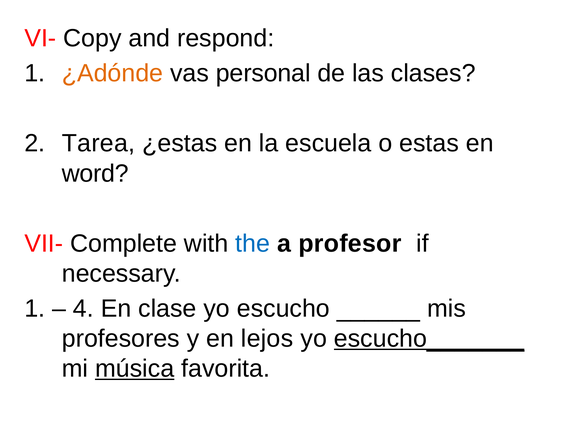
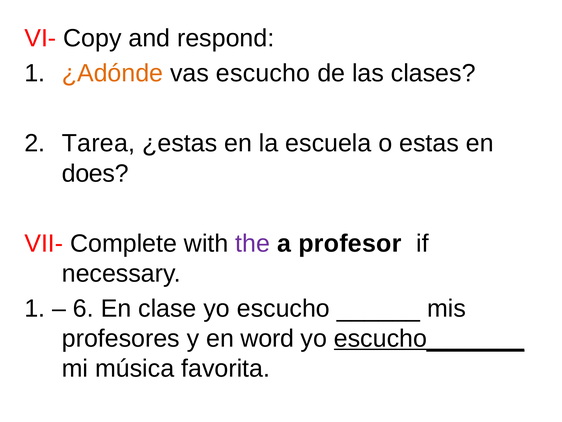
vas personal: personal -> escucho
word: word -> does
the colour: blue -> purple
4: 4 -> 6
lejos: lejos -> word
música underline: present -> none
